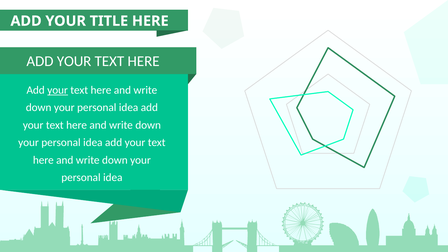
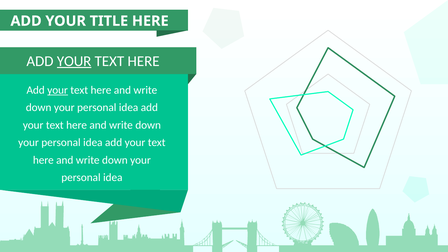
YOUR at (74, 61) underline: none -> present
